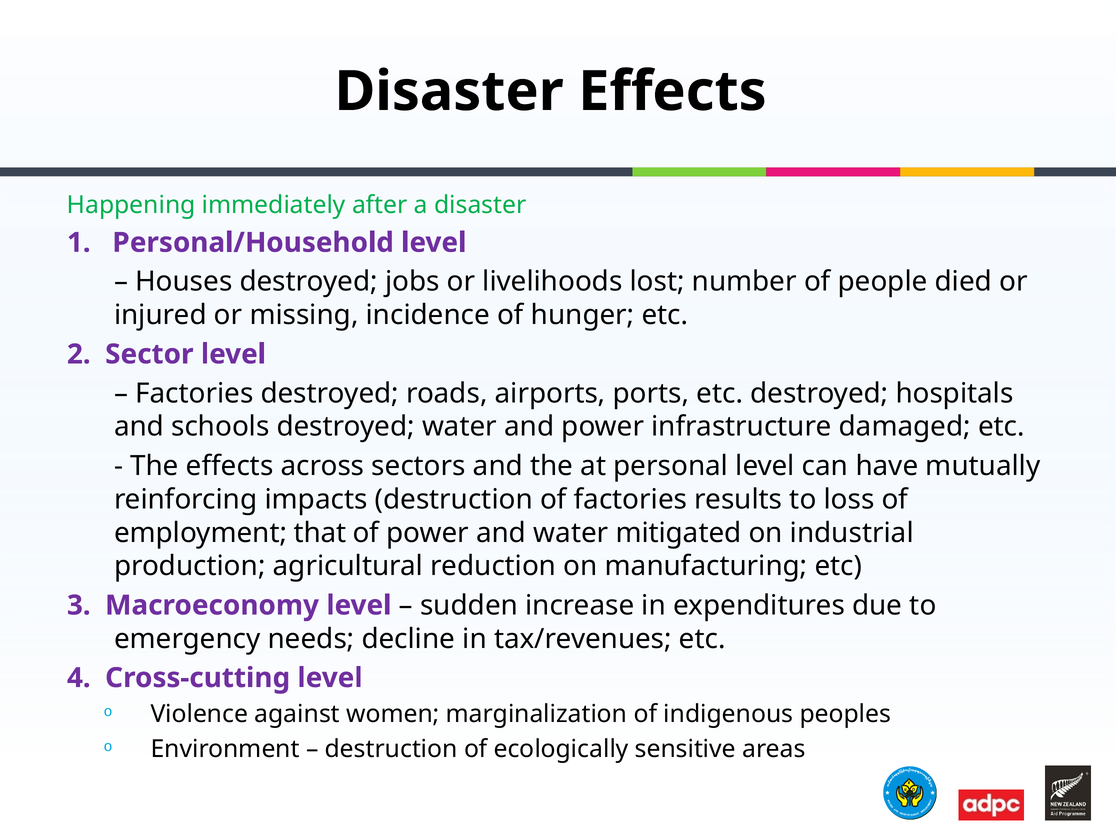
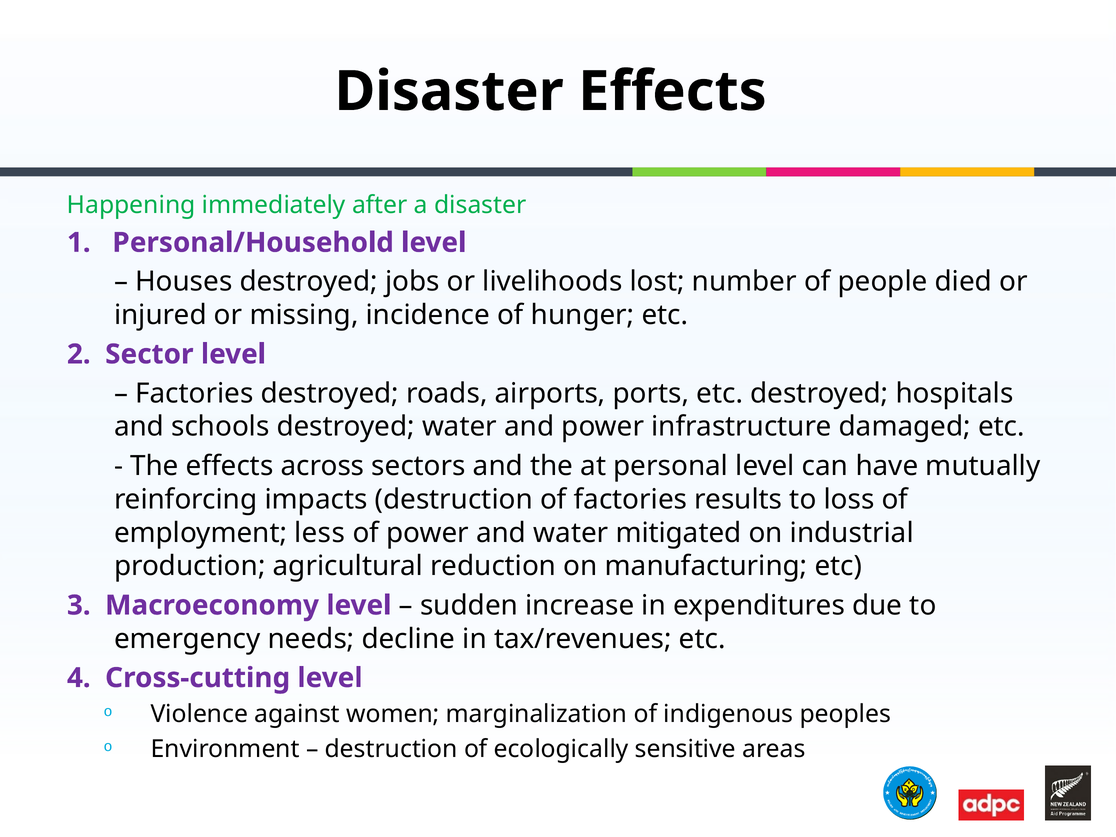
that: that -> less
